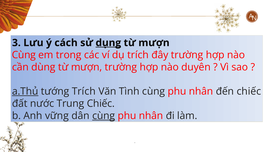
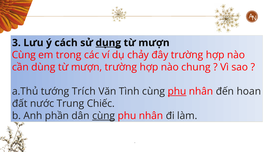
dụ trích: trích -> chảy
duyên: duyên -> chung
a.Thủ underline: present -> none
phu at (177, 91) underline: none -> present
đến chiếc: chiếc -> hoan
vững: vững -> phần
